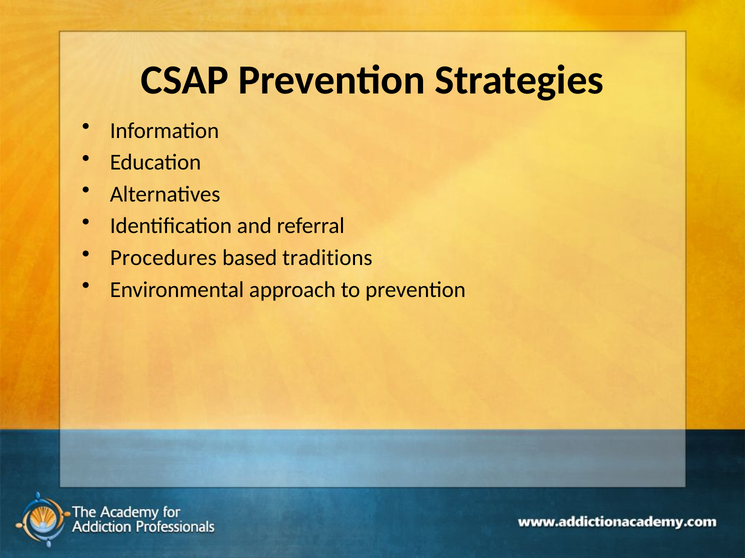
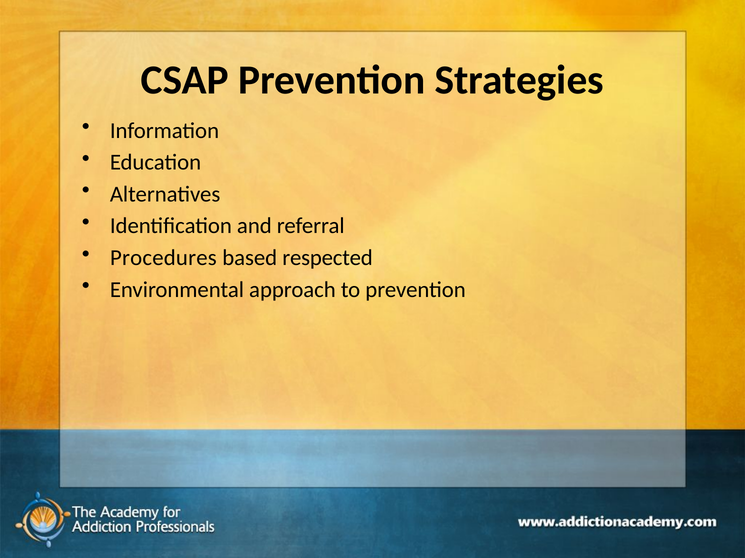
traditions: traditions -> respected
